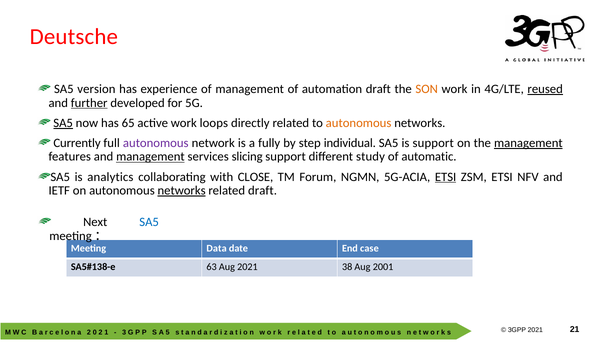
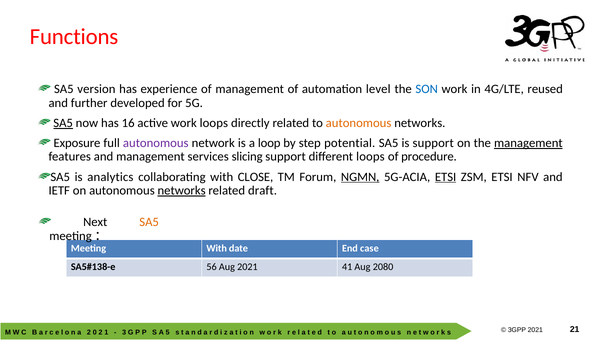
Deutsche: Deutsche -> Functions
automation draft: draft -> level
SON colour: orange -> blue
reused underline: present -> none
further underline: present -> none
65: 65 -> 16
Currently: Currently -> Exposure
fully: fully -> loop
individual: individual -> potential
management at (150, 157) underline: present -> none
different study: study -> loops
automatic: automatic -> procedure
NGMN underline: none -> present
SA5 at (149, 222) colour: blue -> orange
Meeting Data: Data -> With
63: 63 -> 56
38: 38 -> 41
2001: 2001 -> 2080
